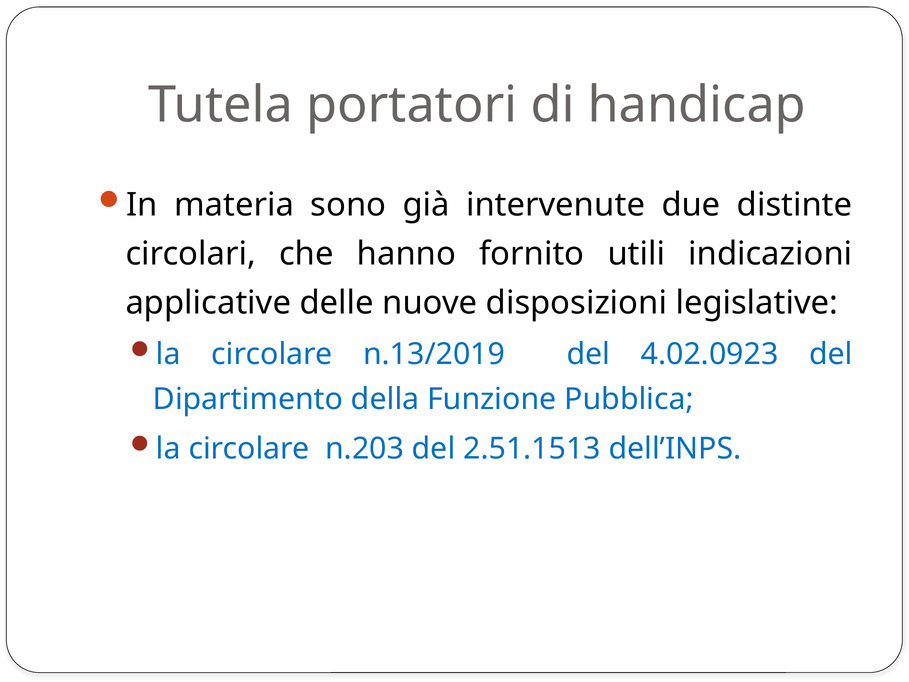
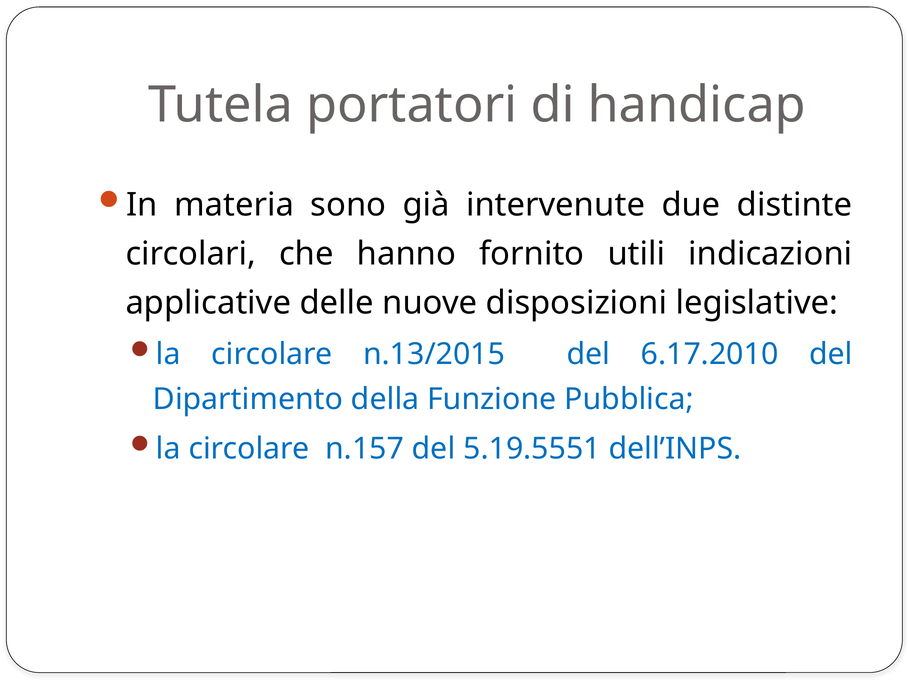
n.13/2019: n.13/2019 -> n.13/2015
4.02.0923: 4.02.0923 -> 6.17.2010
n.203: n.203 -> n.157
2.51.1513: 2.51.1513 -> 5.19.5551
